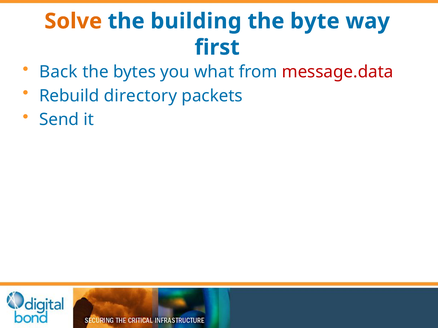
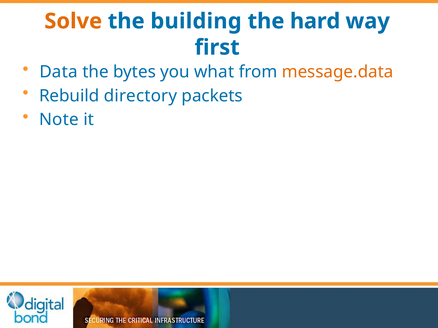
byte: byte -> hard
Back: Back -> Data
message.data colour: red -> orange
Send: Send -> Note
